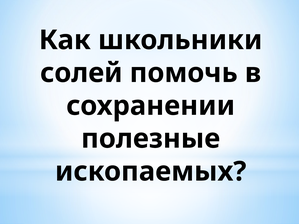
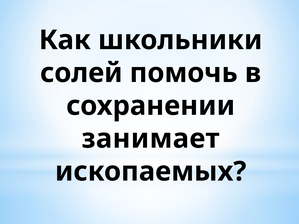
полезные: полезные -> занимает
